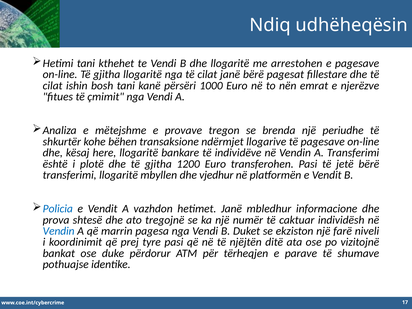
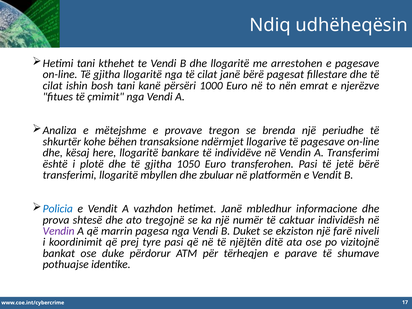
1200: 1200 -> 1050
vjedhur: vjedhur -> zbuluar
Vendin at (59, 231) colour: blue -> purple
